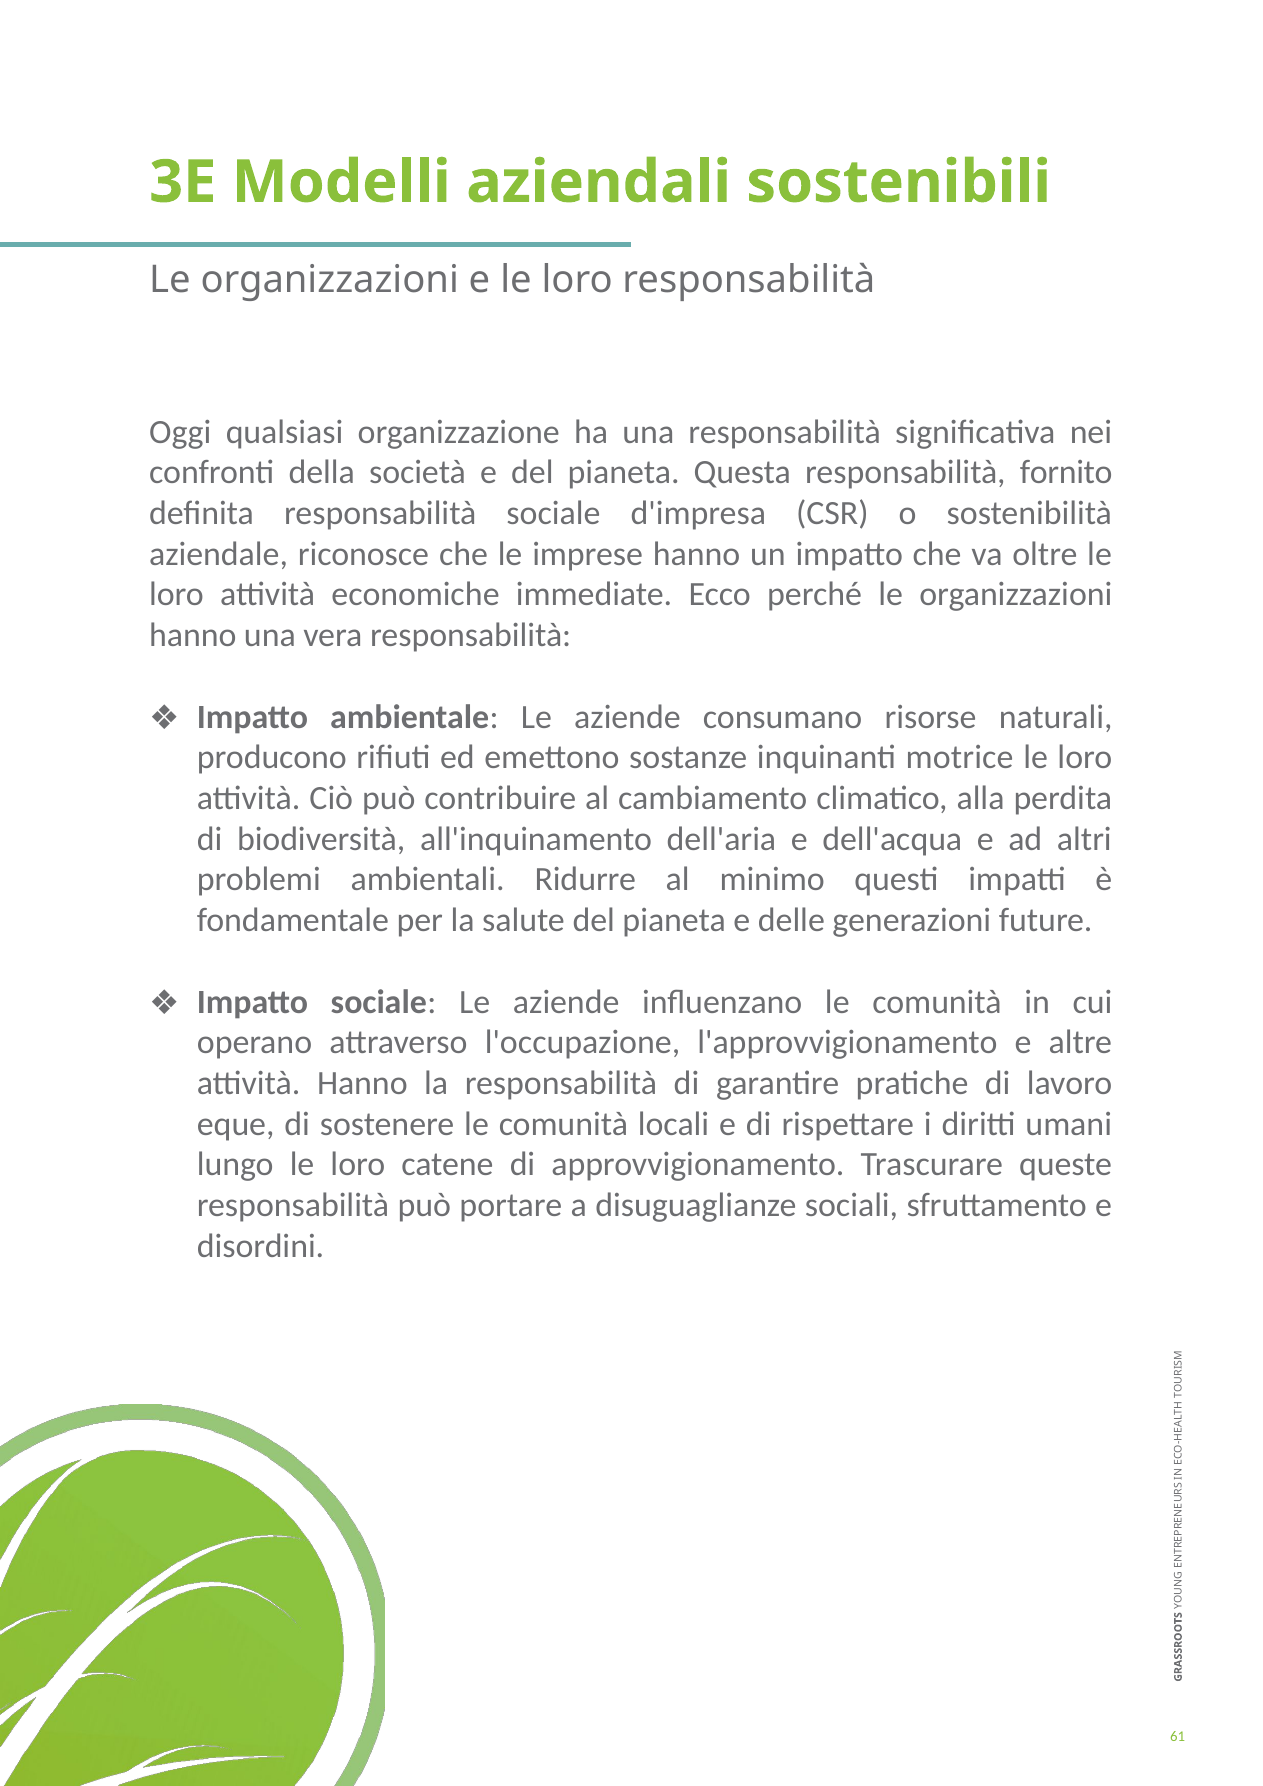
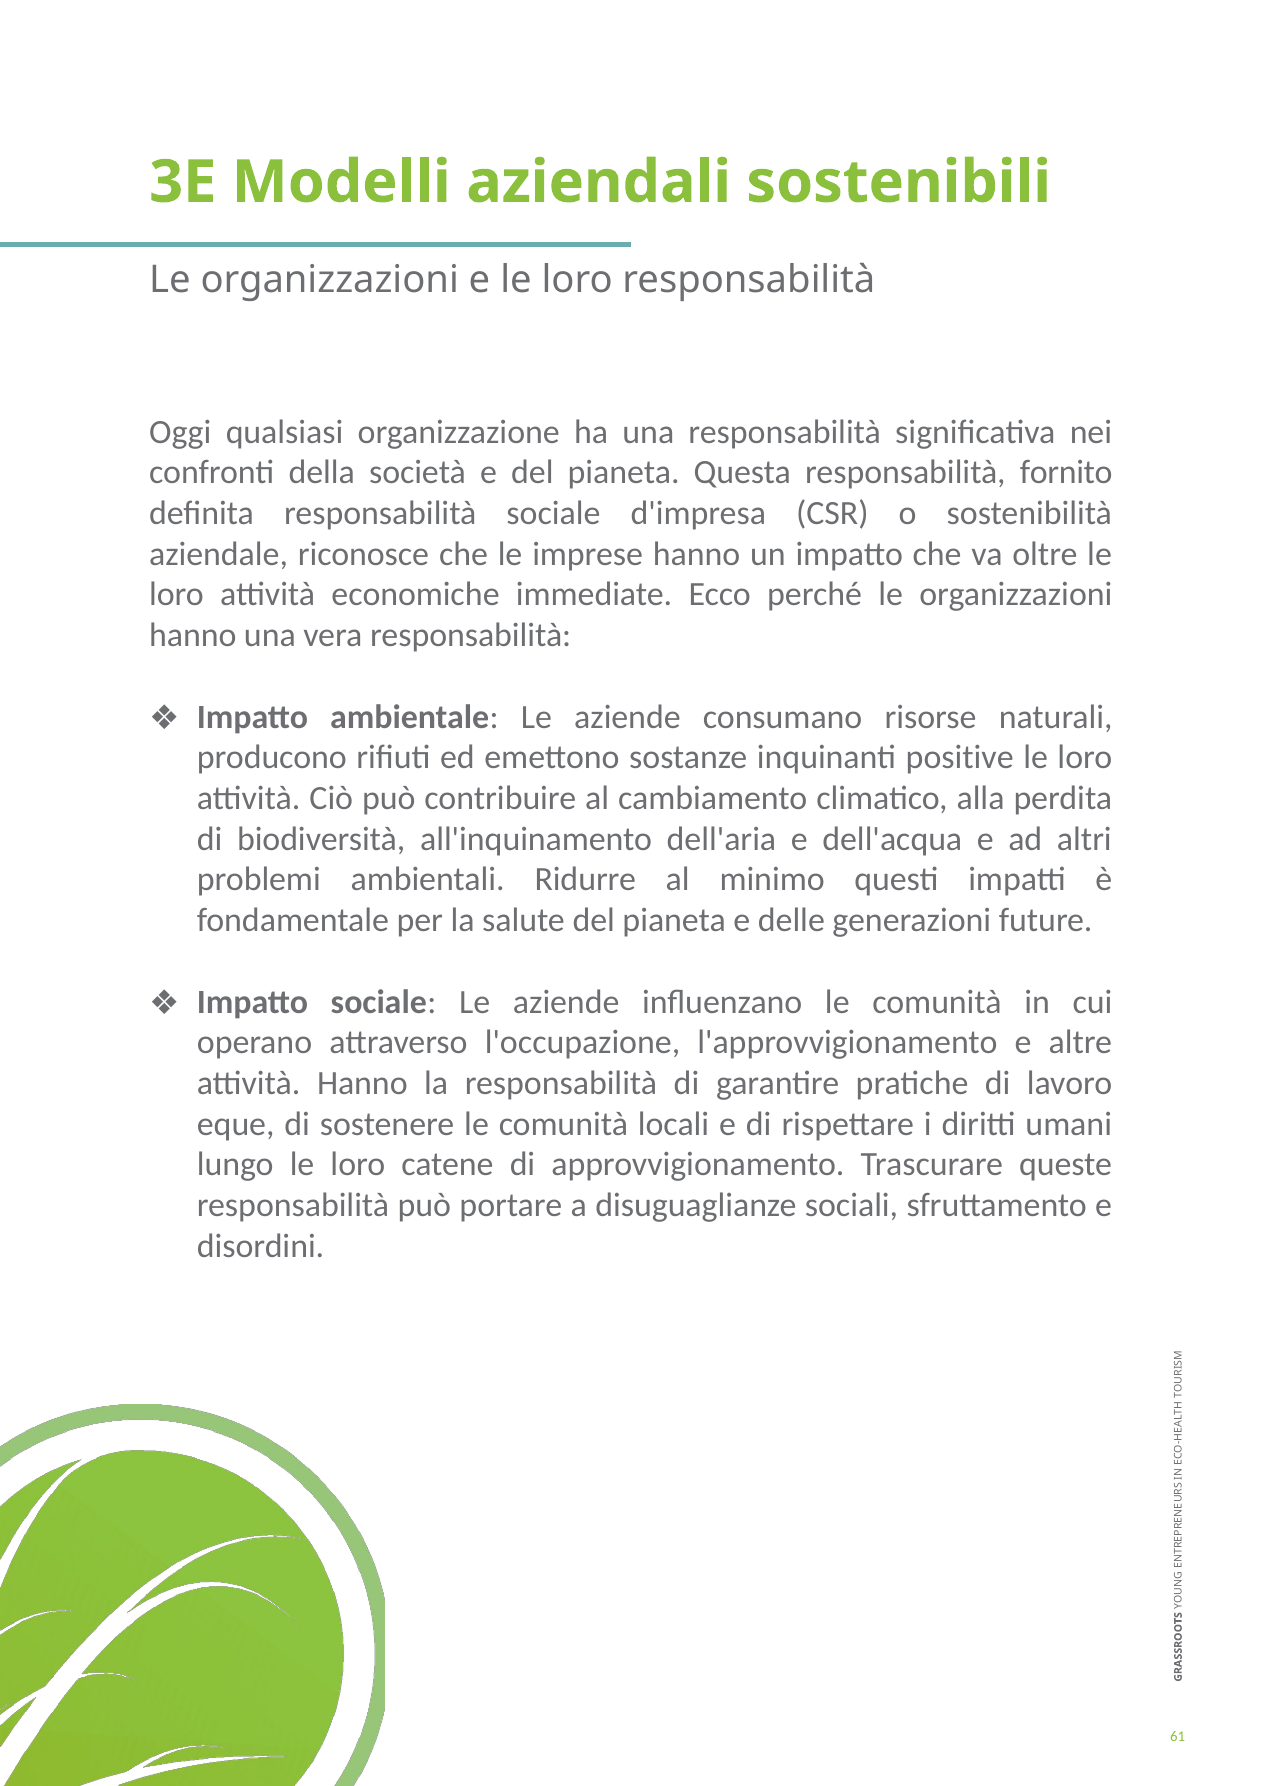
motrice: motrice -> positive
